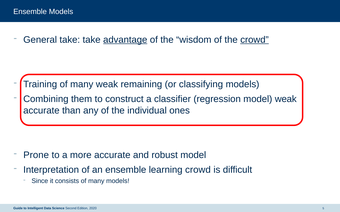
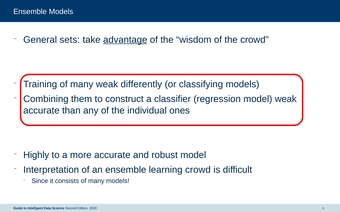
General take: take -> sets
crowd at (254, 40) underline: present -> none
remaining: remaining -> differently
Prone: Prone -> Highly
